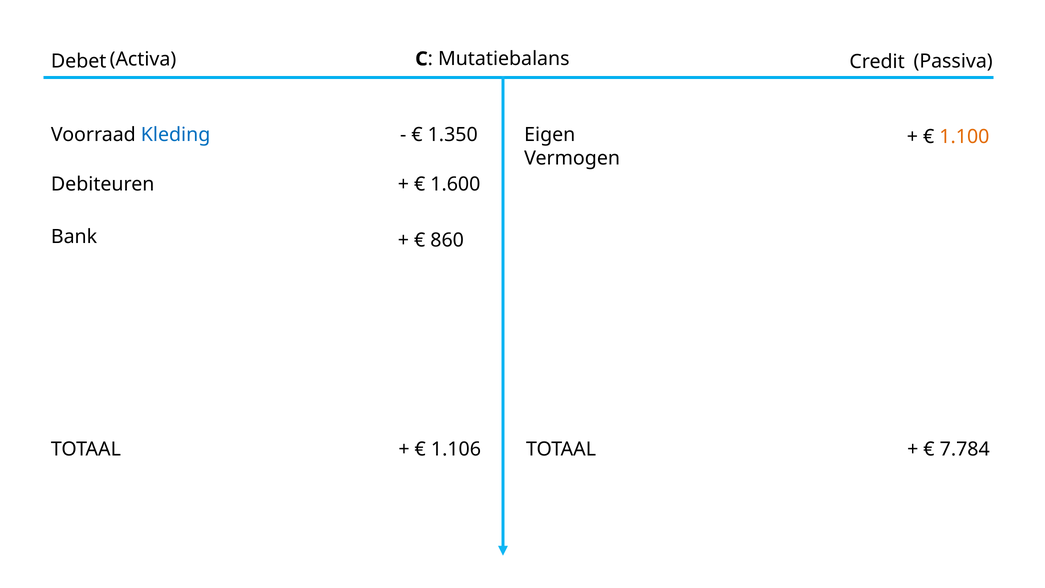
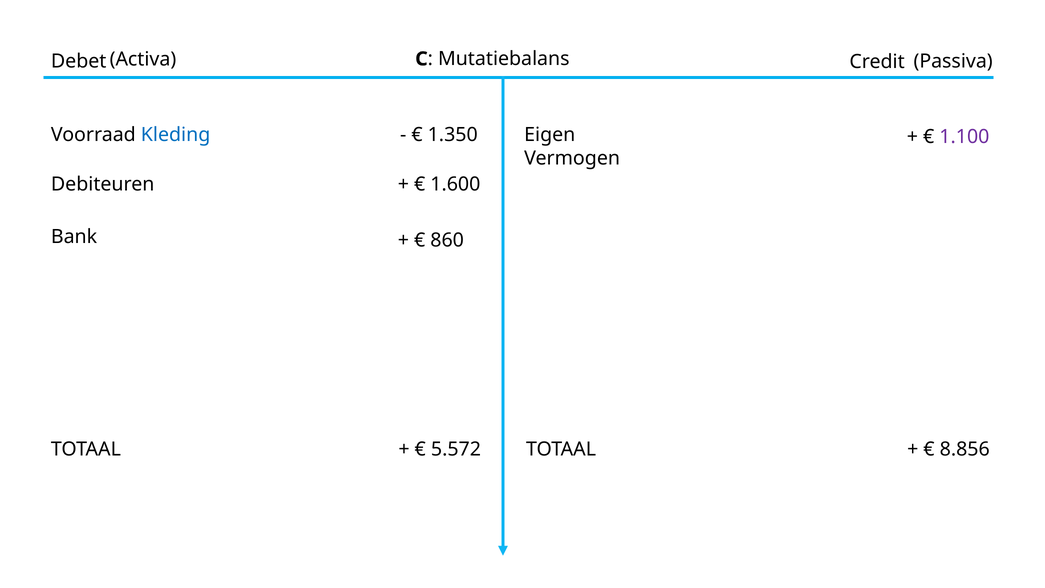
1.100 colour: orange -> purple
1.106: 1.106 -> 5.572
7.784: 7.784 -> 8.856
